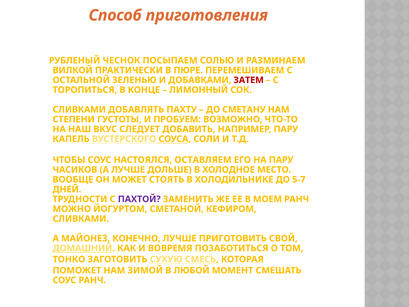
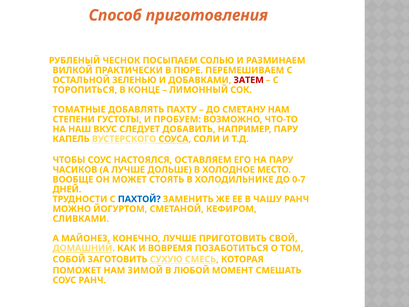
СЛИВКАМИ at (79, 109): СЛИВКАМИ -> ТОМАТНЫЕ
5-7: 5-7 -> 0-7
ПАХТОЙ colour: purple -> blue
МОЕМ: МОЕМ -> ЧАШУ
ТОНКО: ТОНКО -> СОБОЙ
